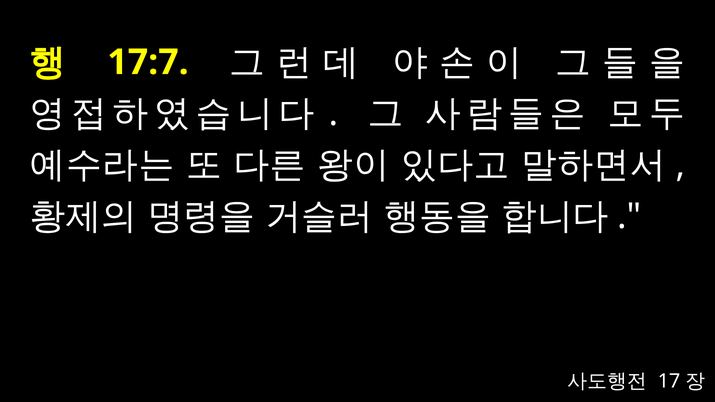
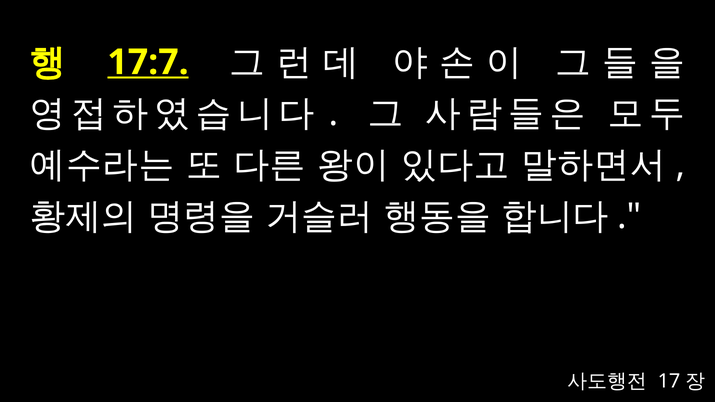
17:7 underline: none -> present
